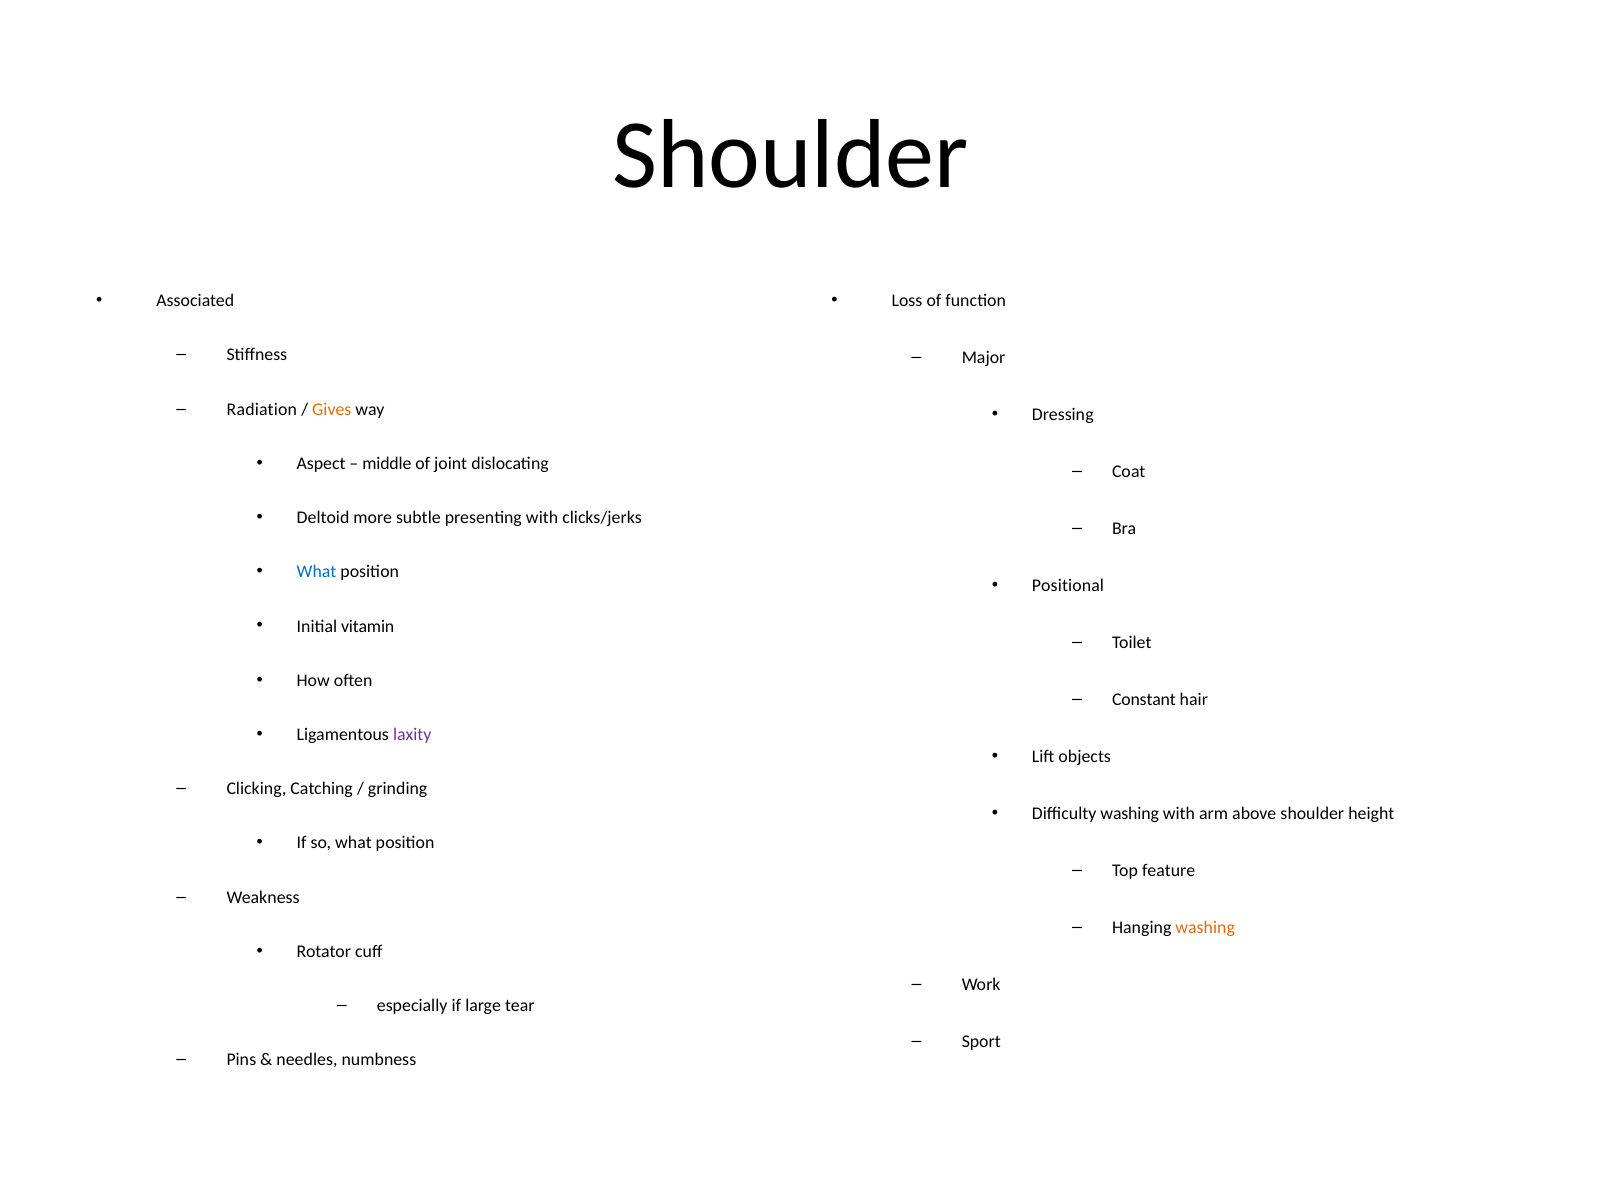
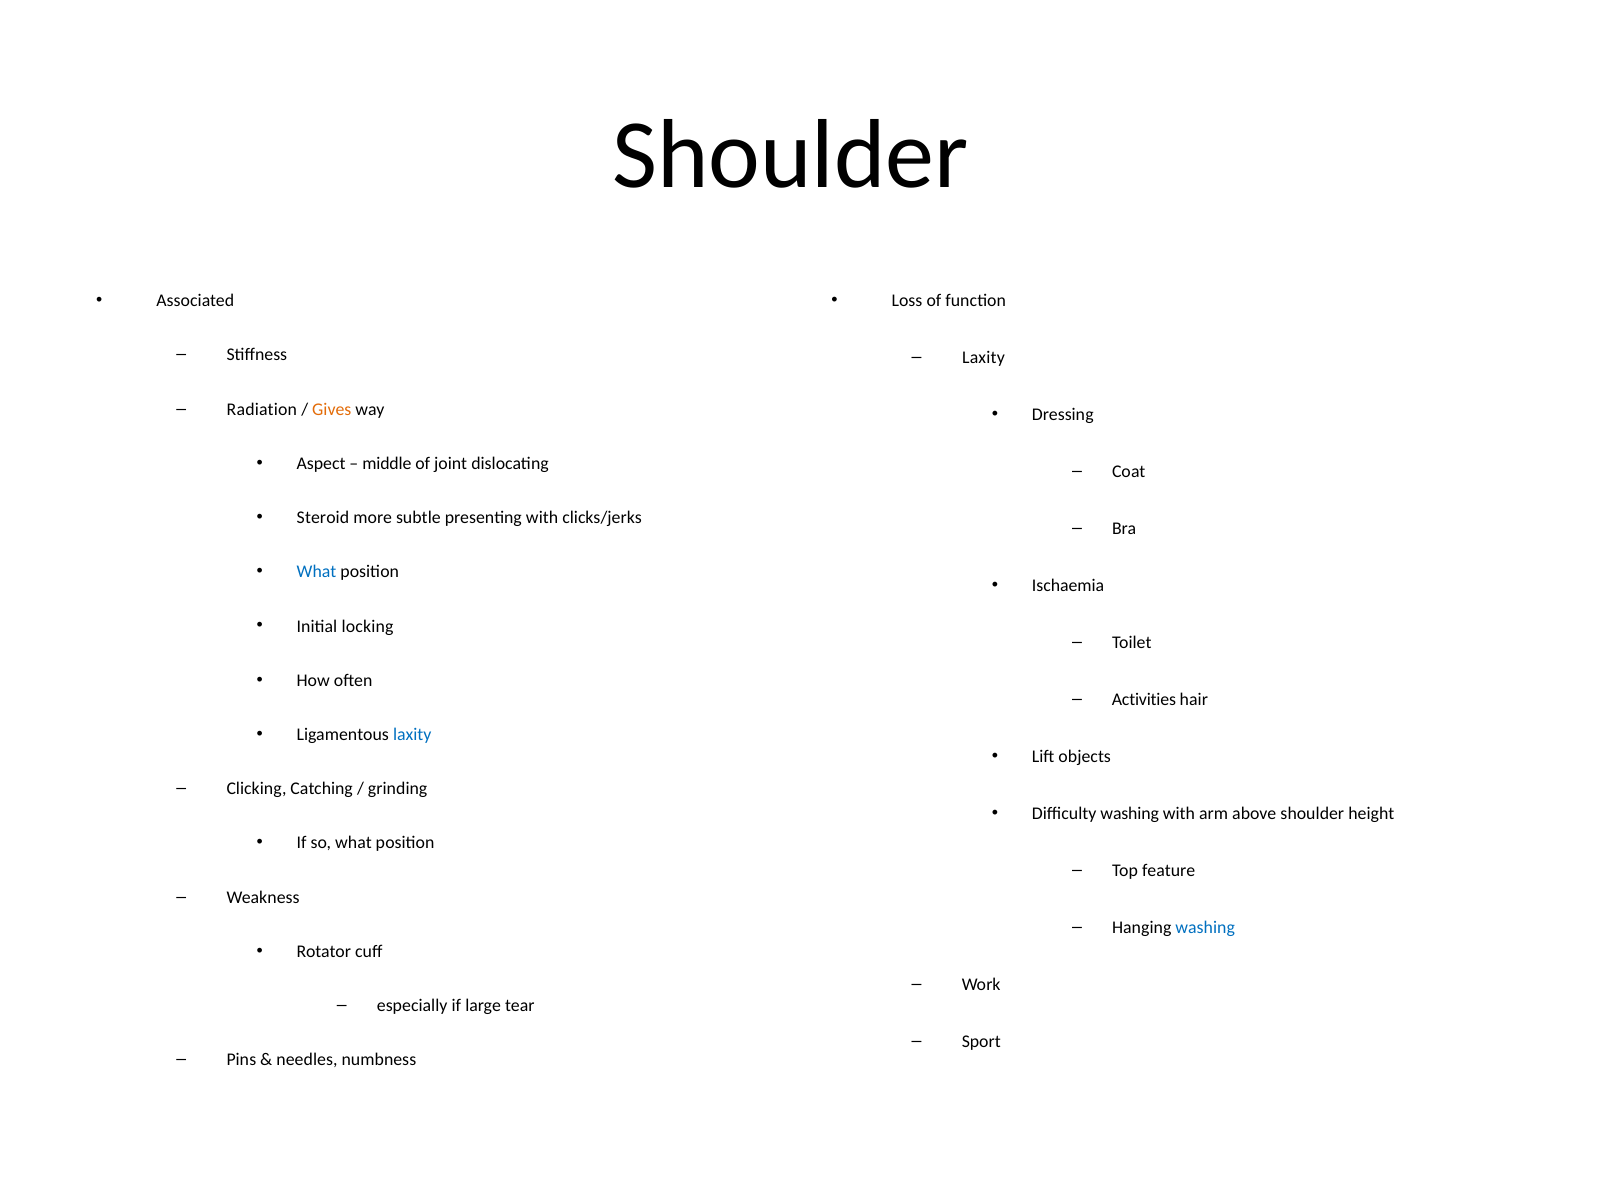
Major at (984, 358): Major -> Laxity
Deltoid: Deltoid -> Steroid
Positional: Positional -> Ischaemia
vitamin: vitamin -> locking
Constant: Constant -> Activities
laxity at (412, 735) colour: purple -> blue
washing at (1205, 927) colour: orange -> blue
